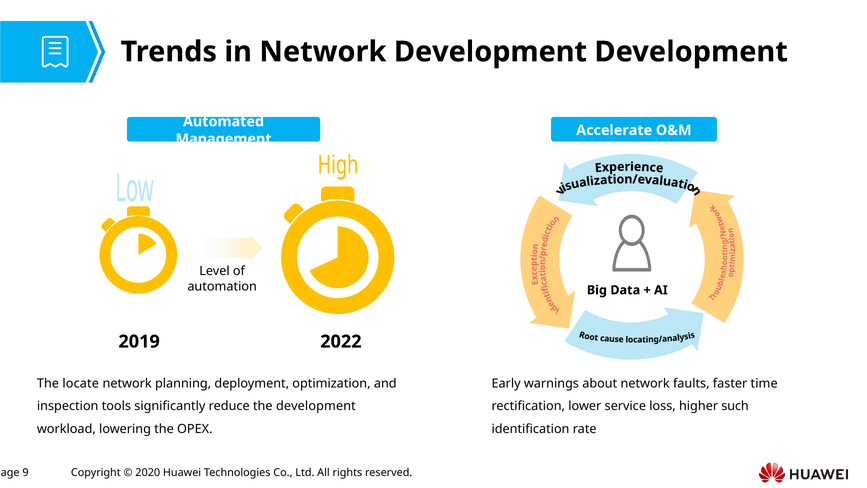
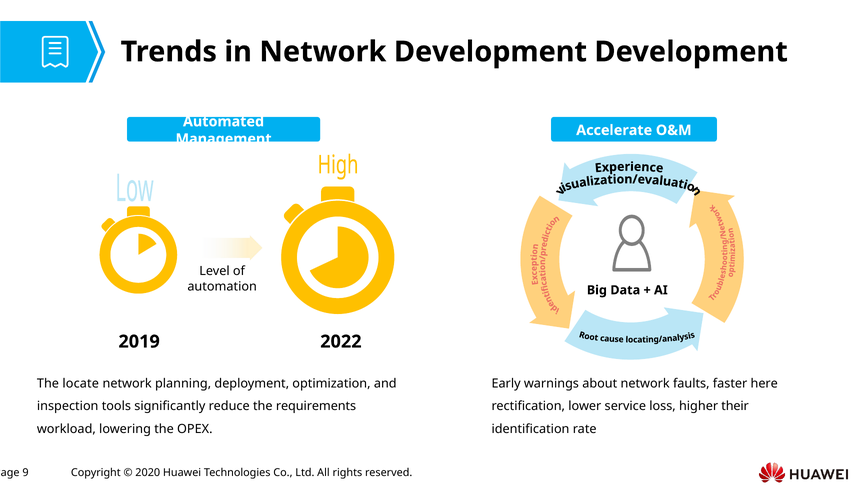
time: time -> here
the development: development -> requirements
such: such -> their
